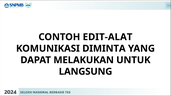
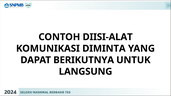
EDIT-ALAT: EDIT-ALAT -> DIISI-ALAT
MELAKUKAN: MELAKUKAN -> BERIKUTNYA
